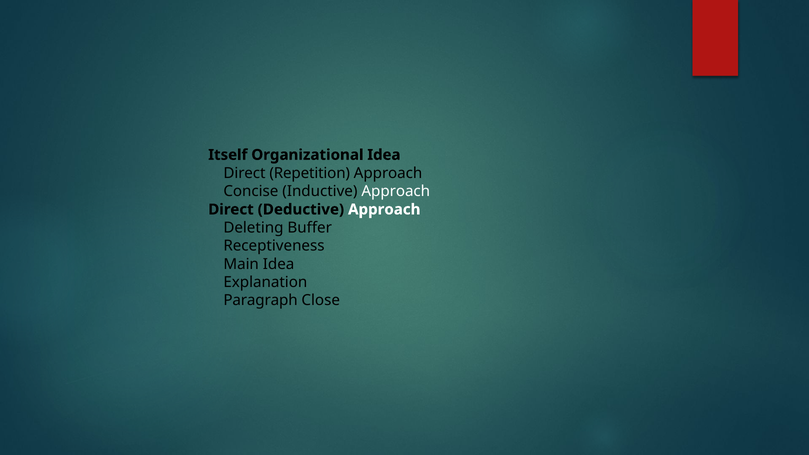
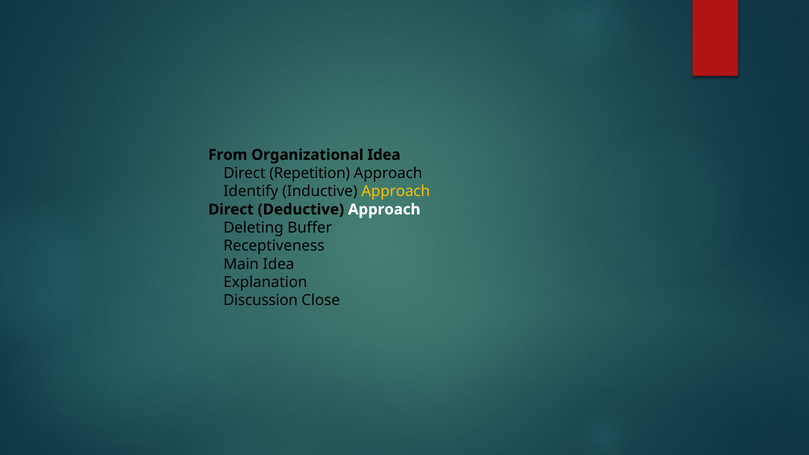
Itself: Itself -> From
Concise: Concise -> Identify
Approach at (396, 191) colour: white -> yellow
Paragraph: Paragraph -> Discussion
